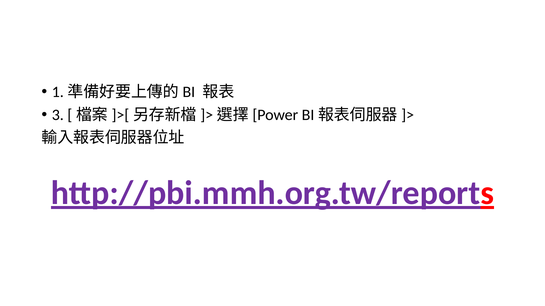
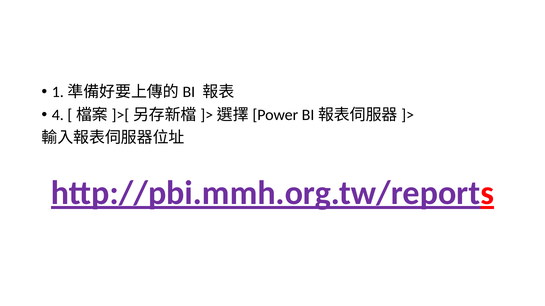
3: 3 -> 4
